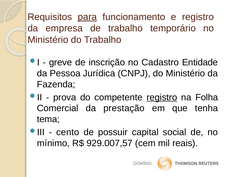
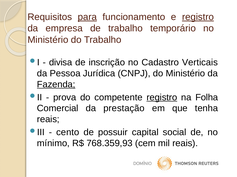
registro at (198, 17) underline: none -> present
greve: greve -> divisa
Entidade: Entidade -> Verticais
Fazenda underline: none -> present
tema at (48, 120): tema -> reais
929.007,57: 929.007,57 -> 768.359,93
